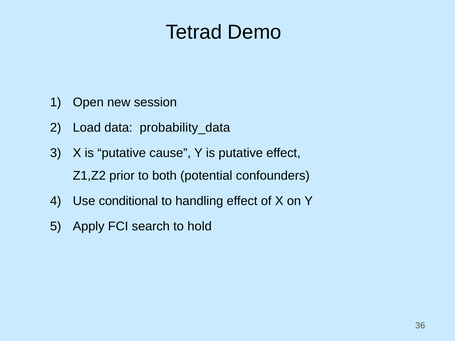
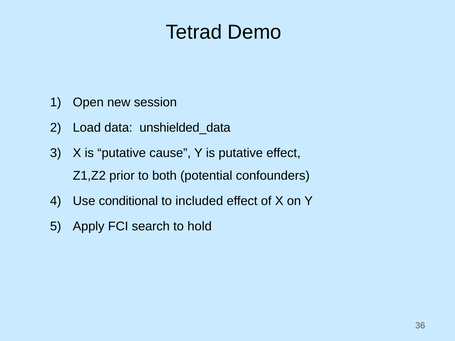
probability_data: probability_data -> unshielded_data
handling: handling -> included
